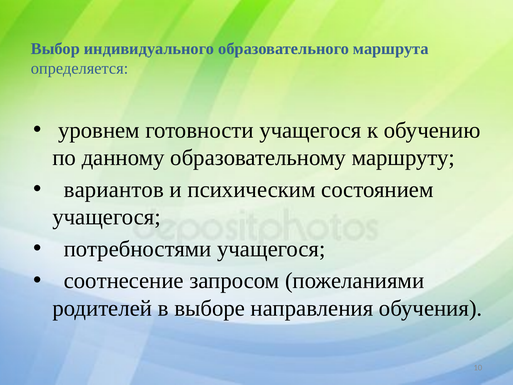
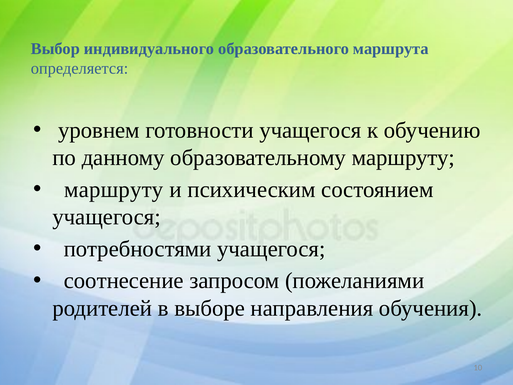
вариантов at (114, 189): вариантов -> маршруту
